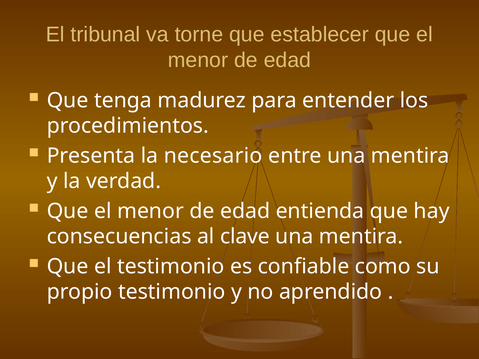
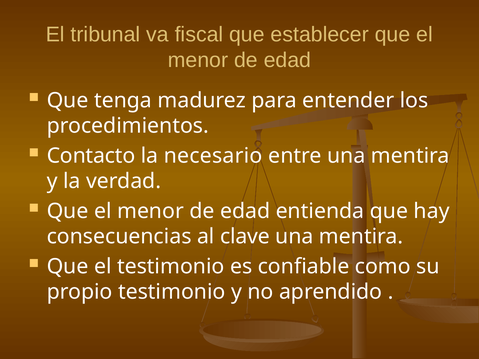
torne: torne -> fiscal
Presenta: Presenta -> Contacto
